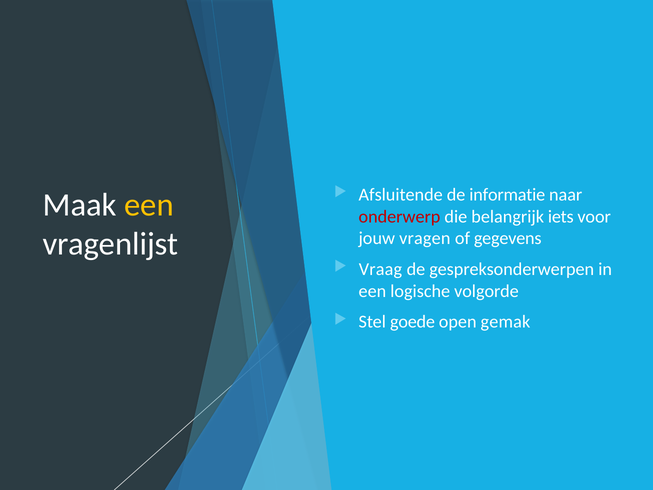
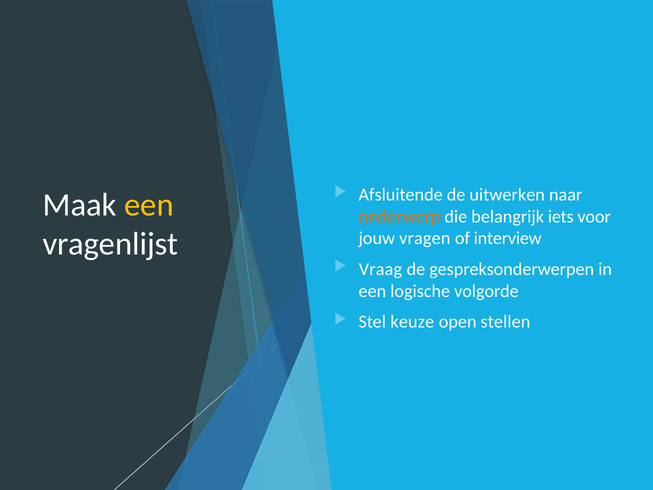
informatie: informatie -> uitwerken
onderwerp colour: red -> orange
gegevens: gegevens -> interview
goede: goede -> keuze
gemak: gemak -> stellen
